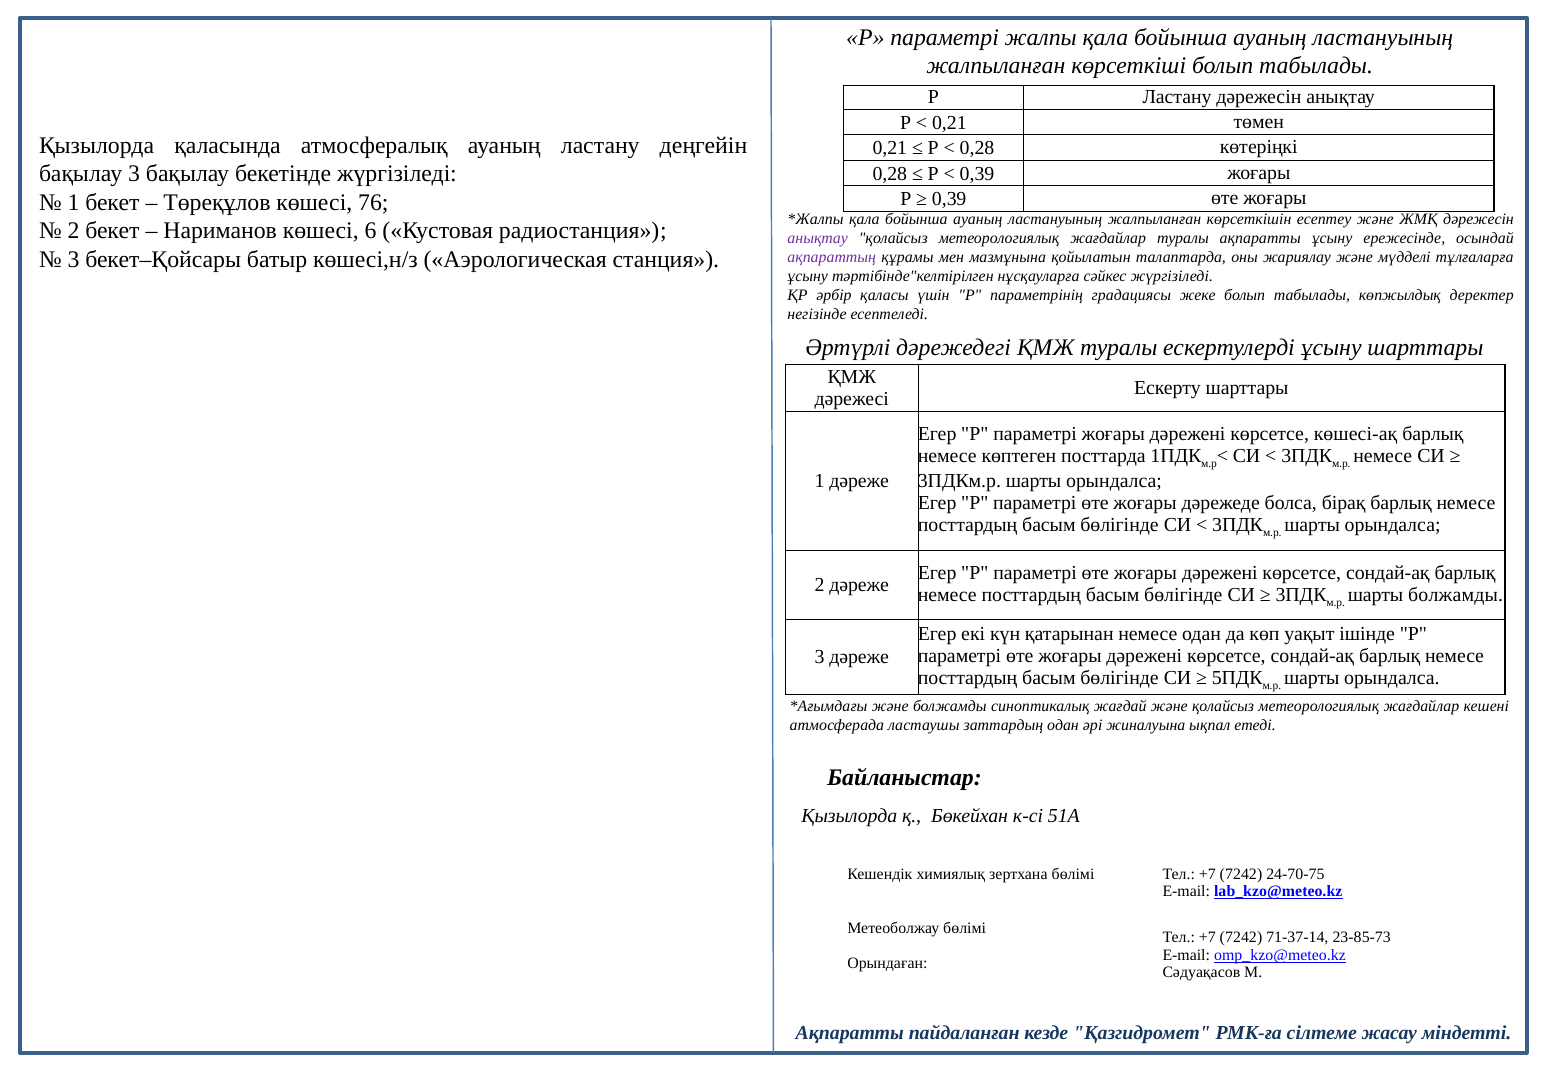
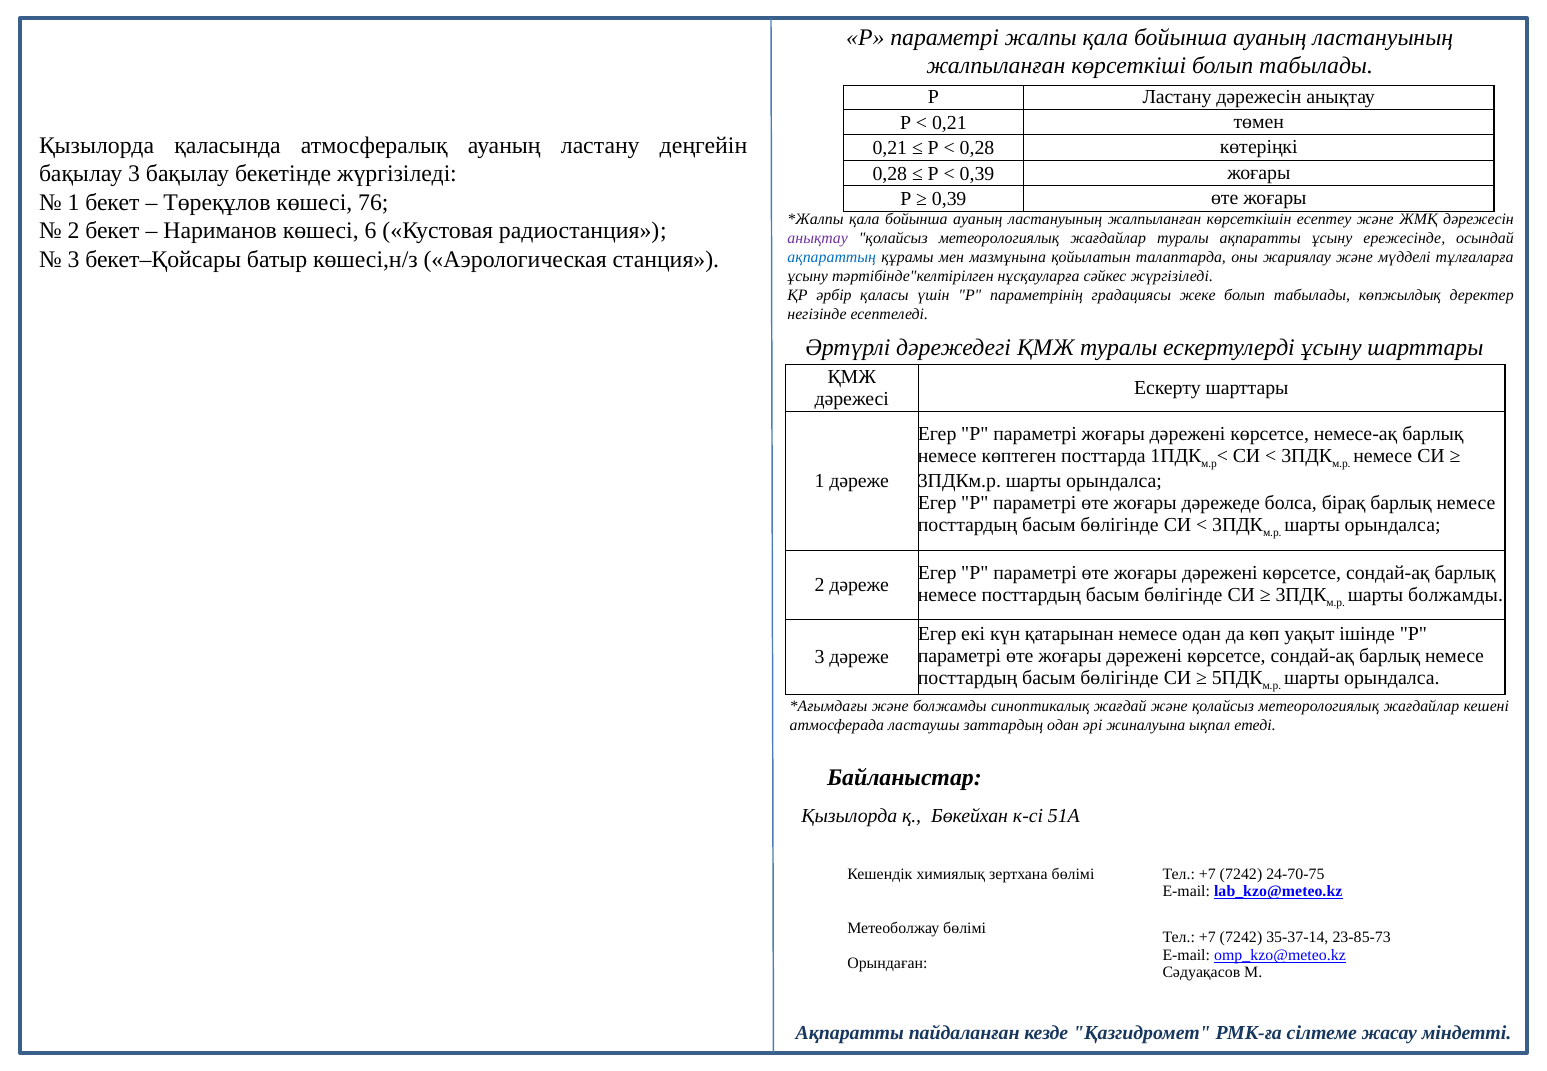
ақпараттың colour: purple -> blue
көшесі-ақ: көшесі-ақ -> немесе-ақ
71-37-14: 71-37-14 -> 35-37-14
